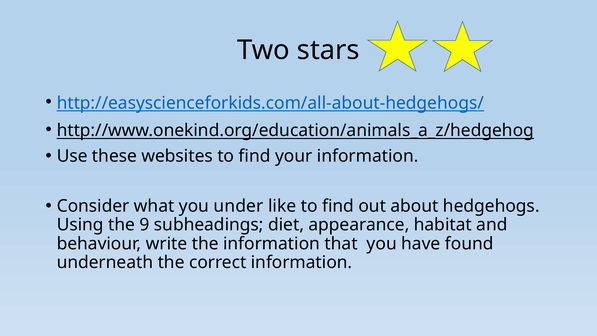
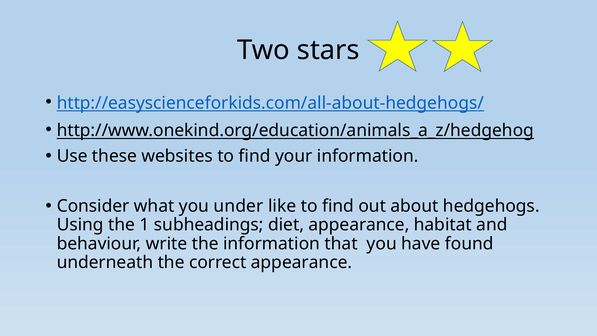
9: 9 -> 1
correct information: information -> appearance
